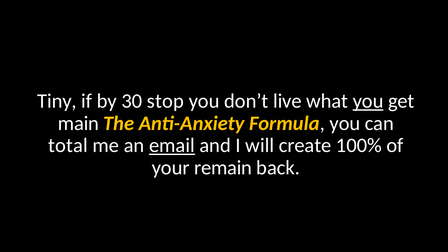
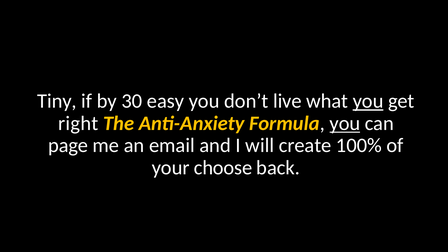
stop: stop -> easy
main: main -> right
you at (345, 123) underline: none -> present
total: total -> page
email underline: present -> none
remain: remain -> choose
